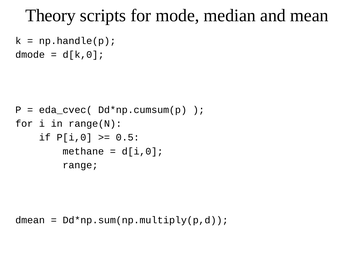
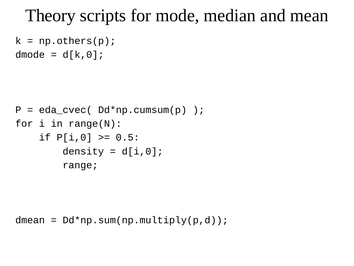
np.handle(p: np.handle(p -> np.others(p
methane: methane -> density
